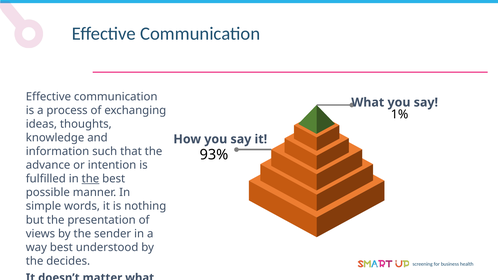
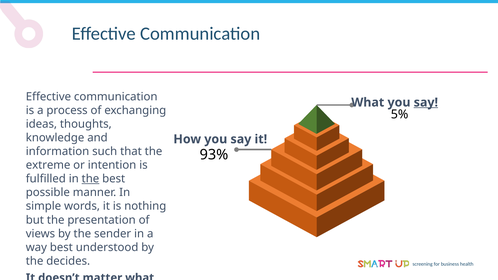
say at (426, 102) underline: none -> present
1%: 1% -> 5%
advance: advance -> extreme
